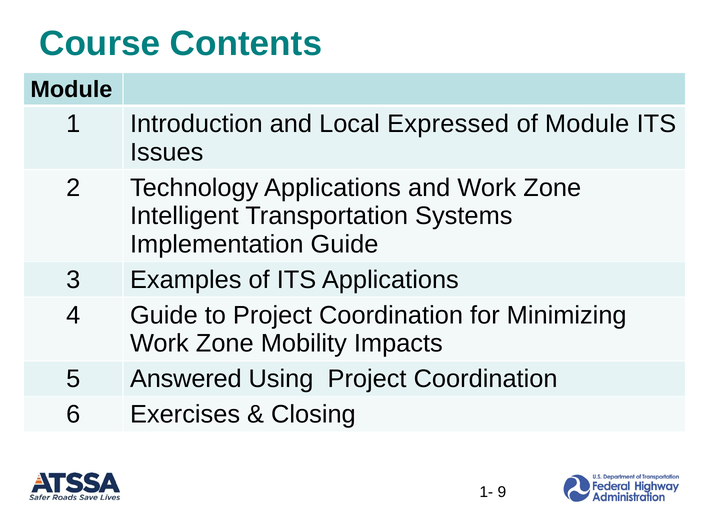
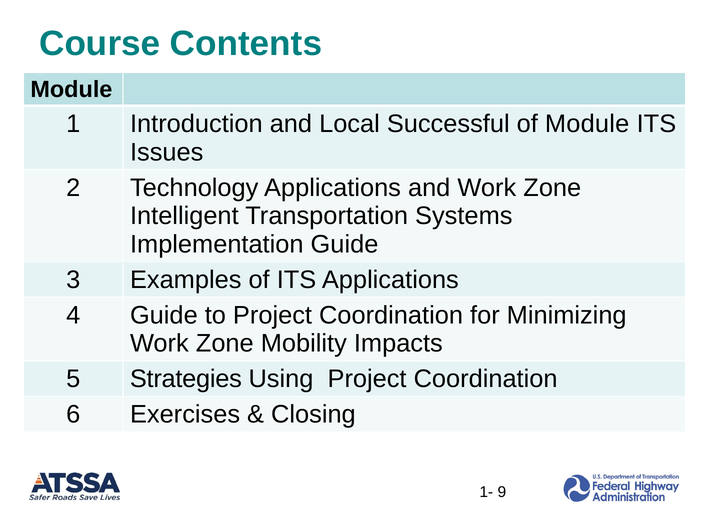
Expressed: Expressed -> Successful
Answered: Answered -> Strategies
